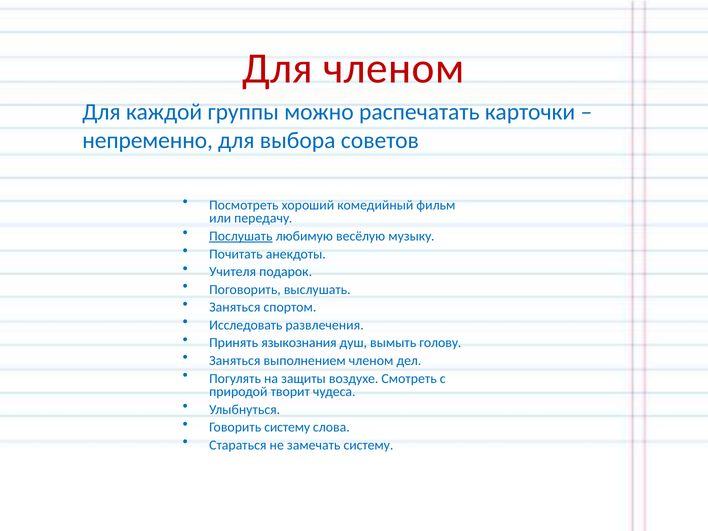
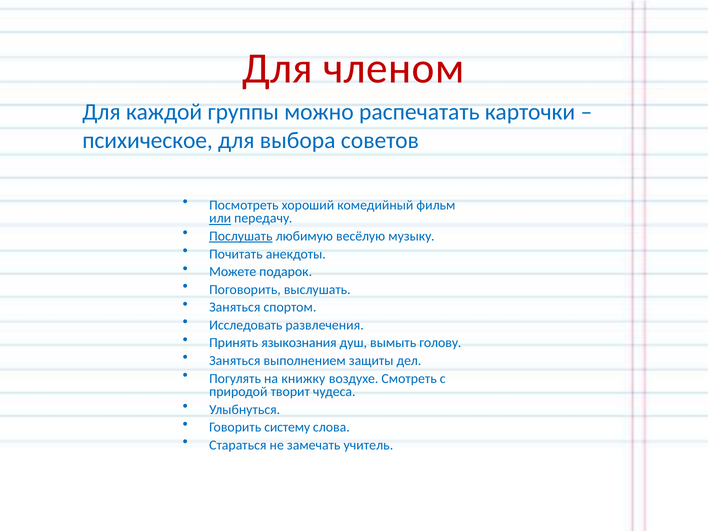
непременно: непременно -> психическое
или underline: none -> present
Учителя: Учителя -> Можете
выполнением членом: членом -> защиты
защиты: защиты -> книжку
замечать систему: систему -> учитель
